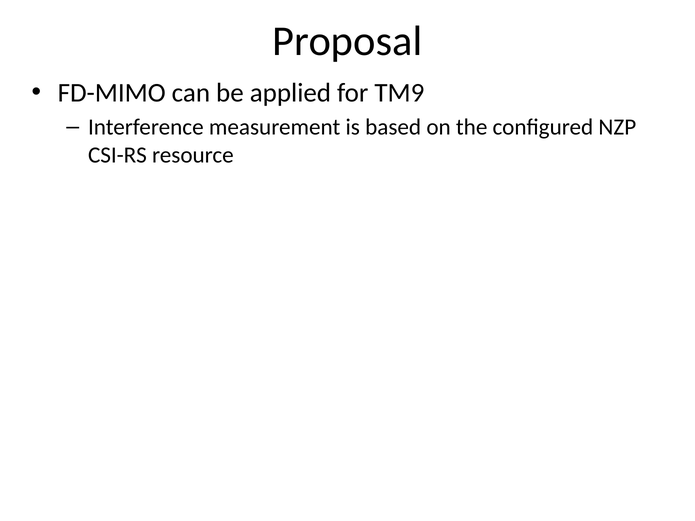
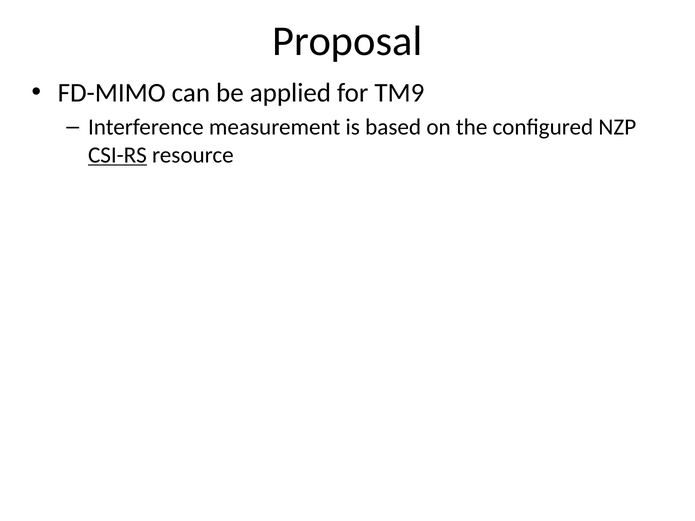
CSI-RS underline: none -> present
